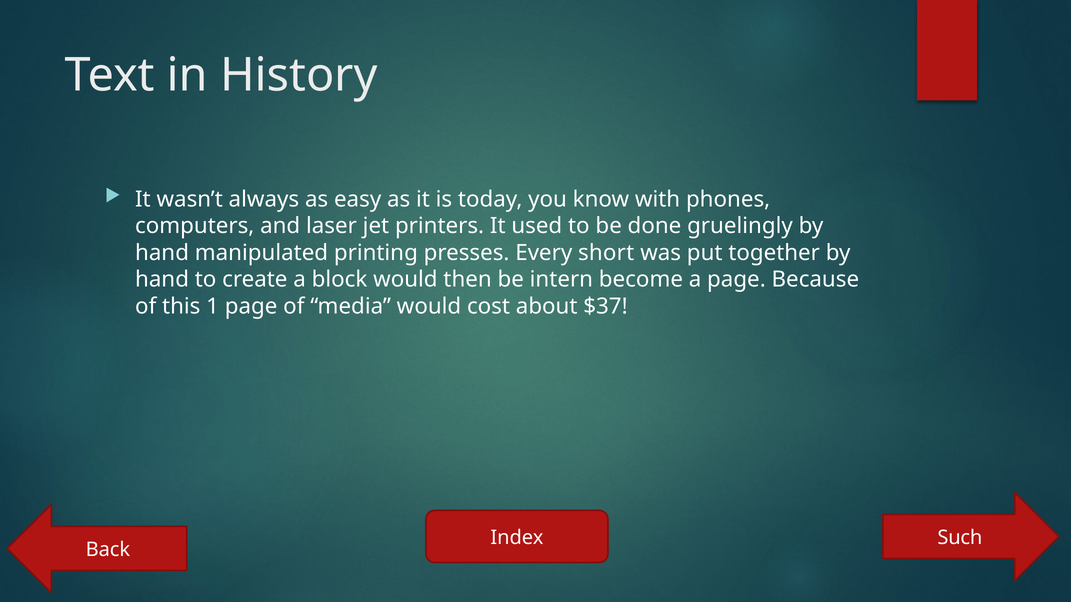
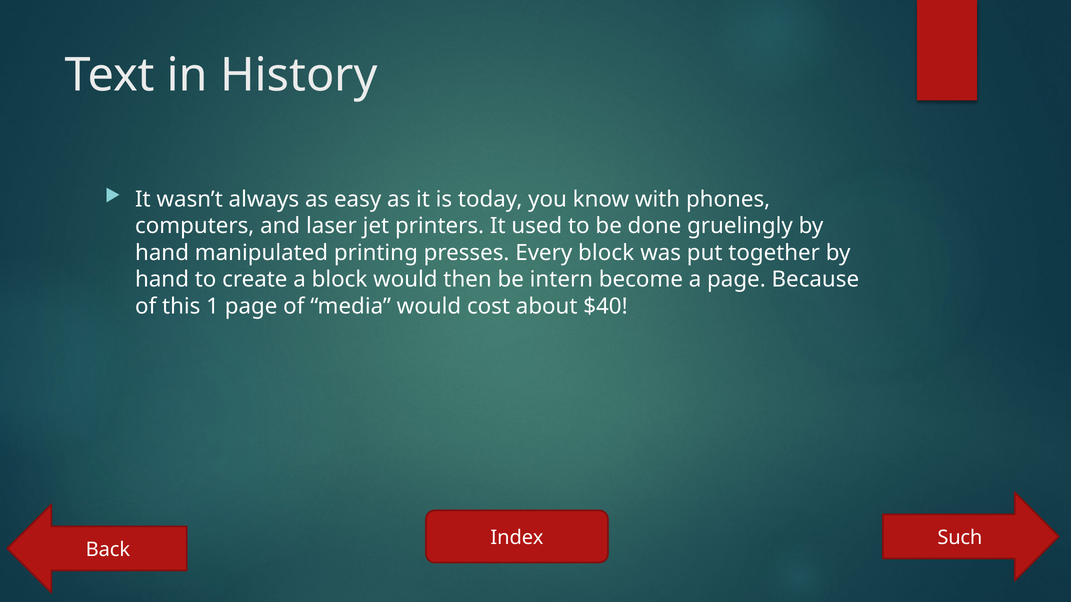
Every short: short -> block
$37: $37 -> $40
